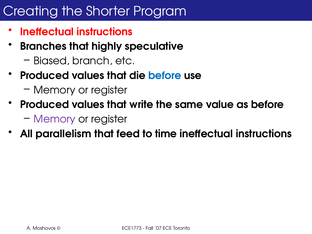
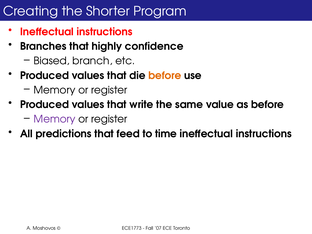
speculative: speculative -> confidence
before at (165, 76) colour: blue -> orange
parallelism: parallelism -> predictions
